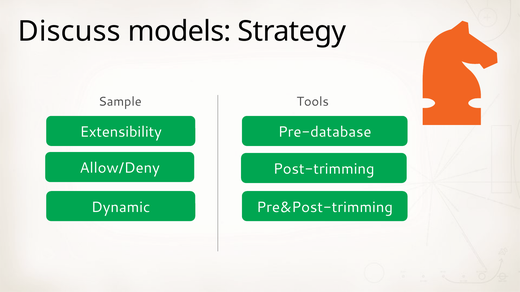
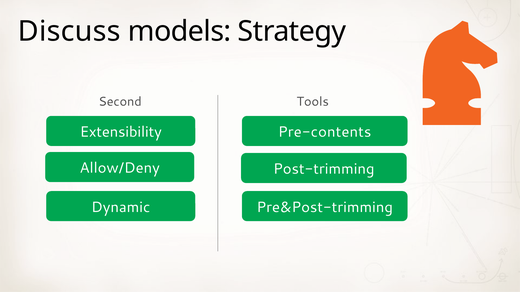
Sample: Sample -> Second
Pre-database: Pre-database -> Pre-contents
